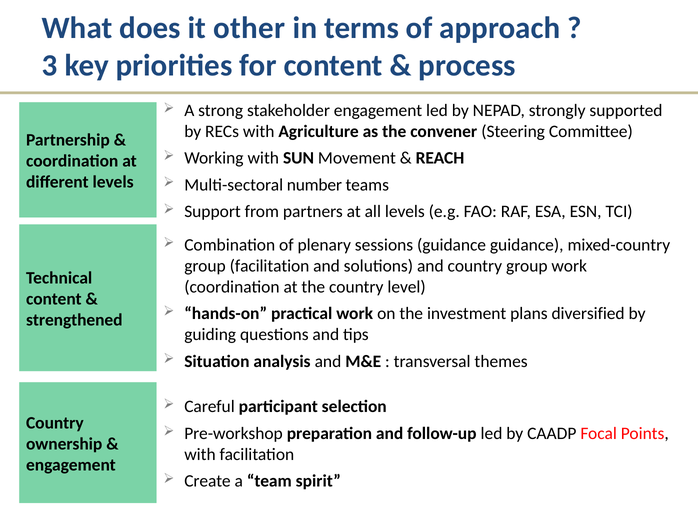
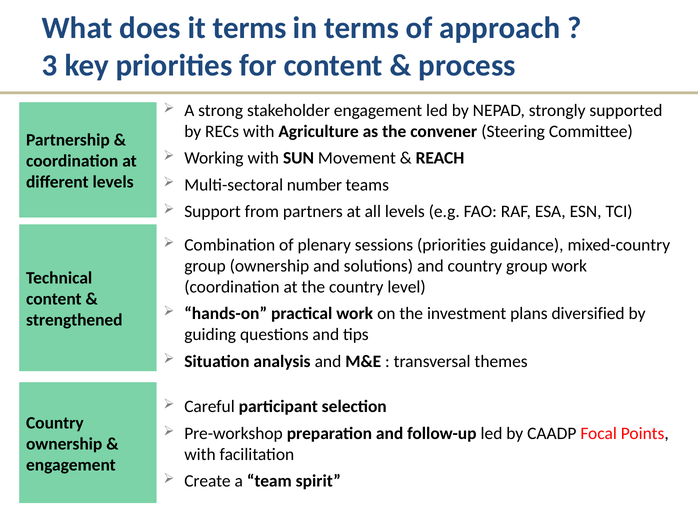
it other: other -> terms
sessions guidance: guidance -> priorities
group facilitation: facilitation -> ownership
